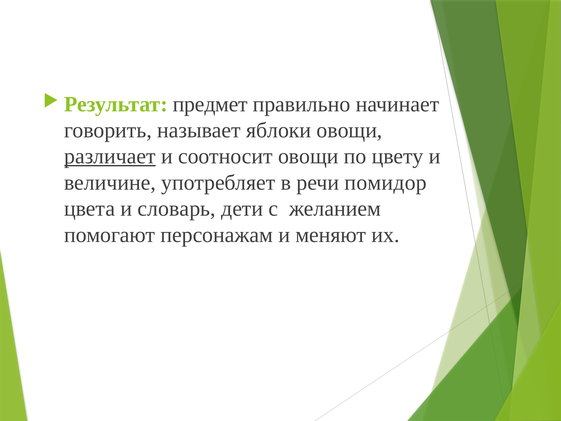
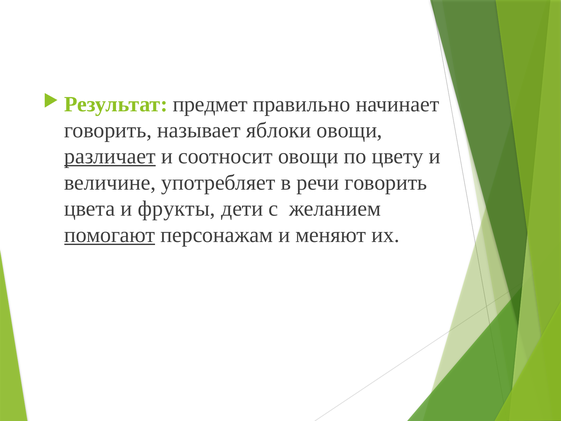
речи помидор: помидор -> говорить
словарь: словарь -> фрукты
помогают underline: none -> present
